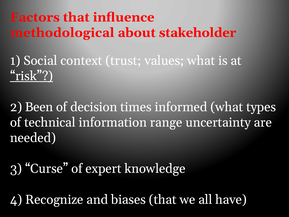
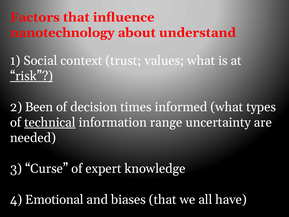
methodological: methodological -> nanotechnology
stakeholder: stakeholder -> understand
technical underline: none -> present
Recognize: Recognize -> Emotional
